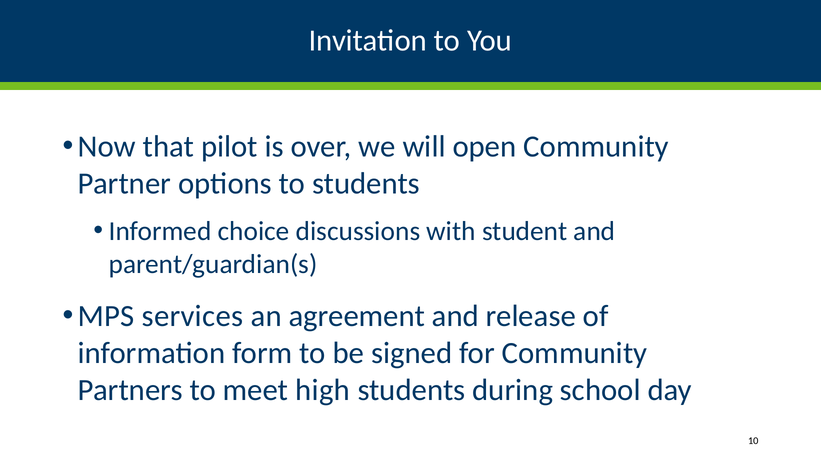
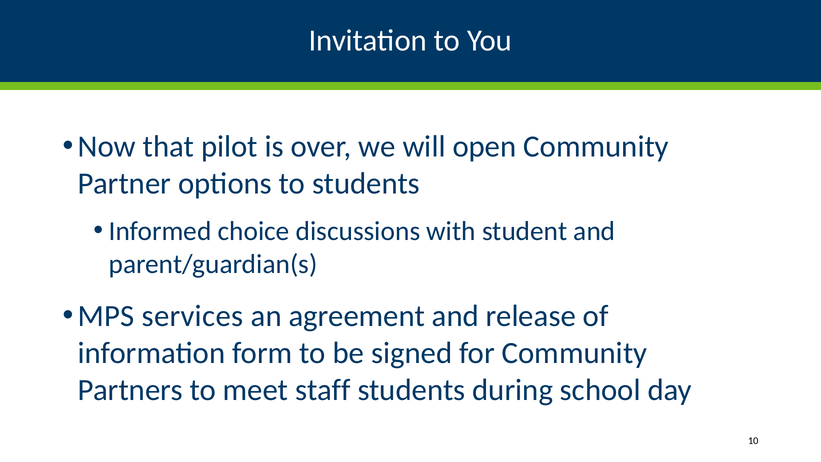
high: high -> staff
